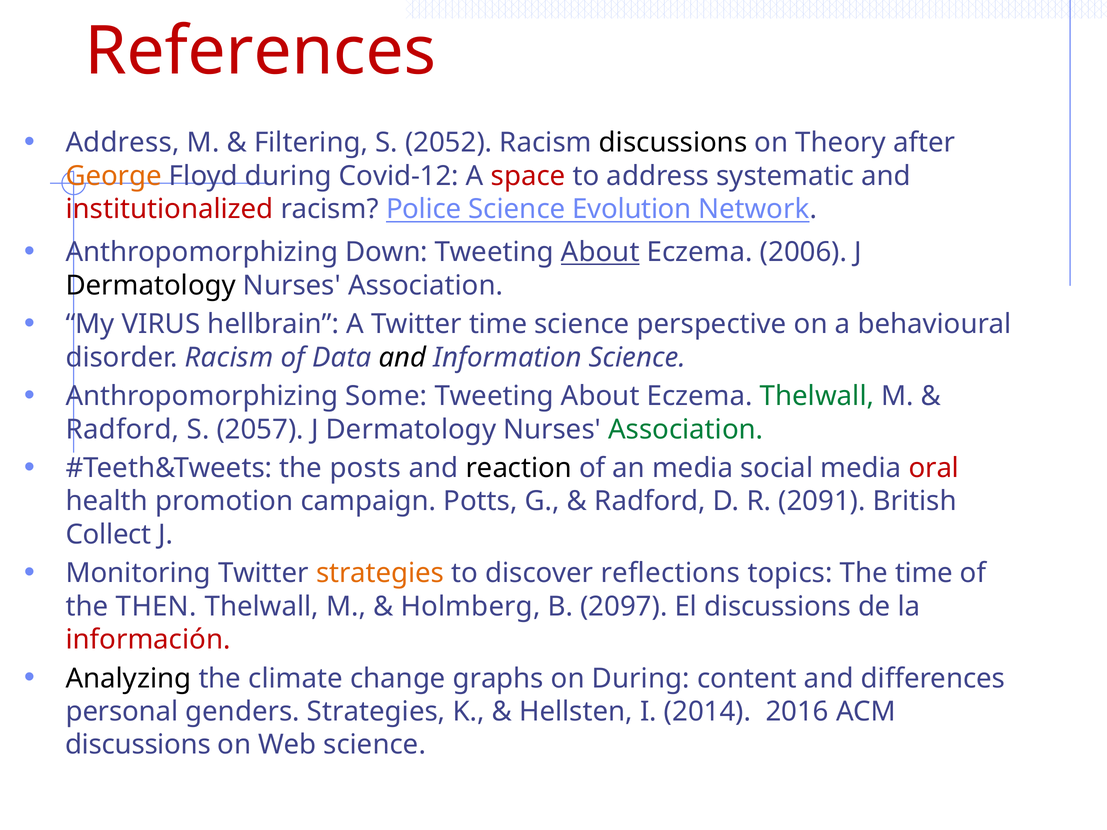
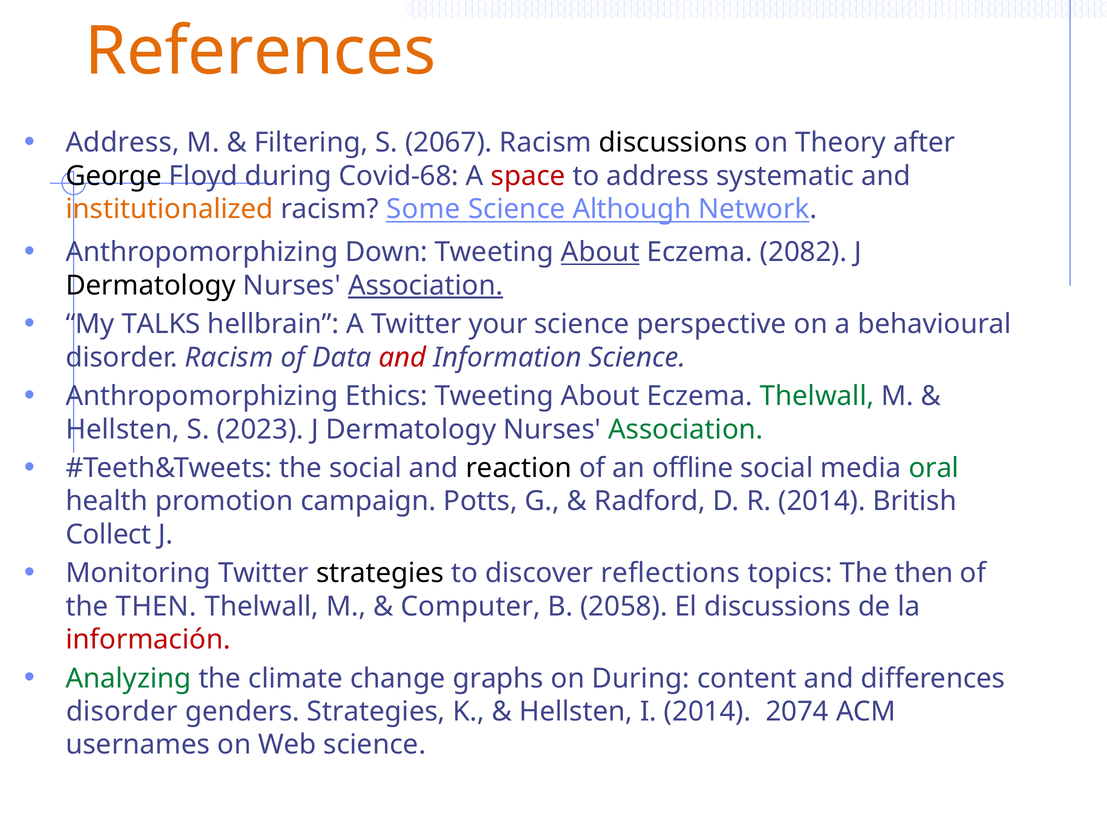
References colour: red -> orange
2052: 2052 -> 2067
George colour: orange -> black
Covid-12: Covid-12 -> Covid-68
institutionalized colour: red -> orange
Police: Police -> Some
Evolution: Evolution -> Although
2006: 2006 -> 2082
Association at (426, 286) underline: none -> present
VIRUS: VIRUS -> TALKS
Twitter time: time -> your
and at (403, 358) colour: black -> red
Some: Some -> Ethics
Radford at (123, 430): Radford -> Hellsten
2057: 2057 -> 2023
the posts: posts -> social
an media: media -> offline
oral colour: red -> green
R 2091: 2091 -> 2014
strategies at (380, 573) colour: orange -> black
topics The time: time -> then
Holmberg: Holmberg -> Computer
2097: 2097 -> 2058
Analyzing colour: black -> green
personal at (122, 712): personal -> disorder
2016: 2016 -> 2074
discussions at (138, 745): discussions -> usernames
